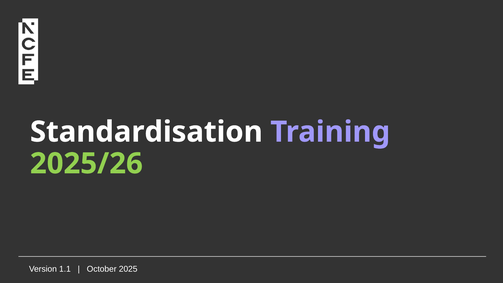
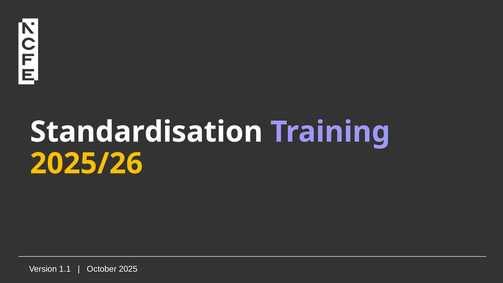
2025/26 colour: light green -> yellow
